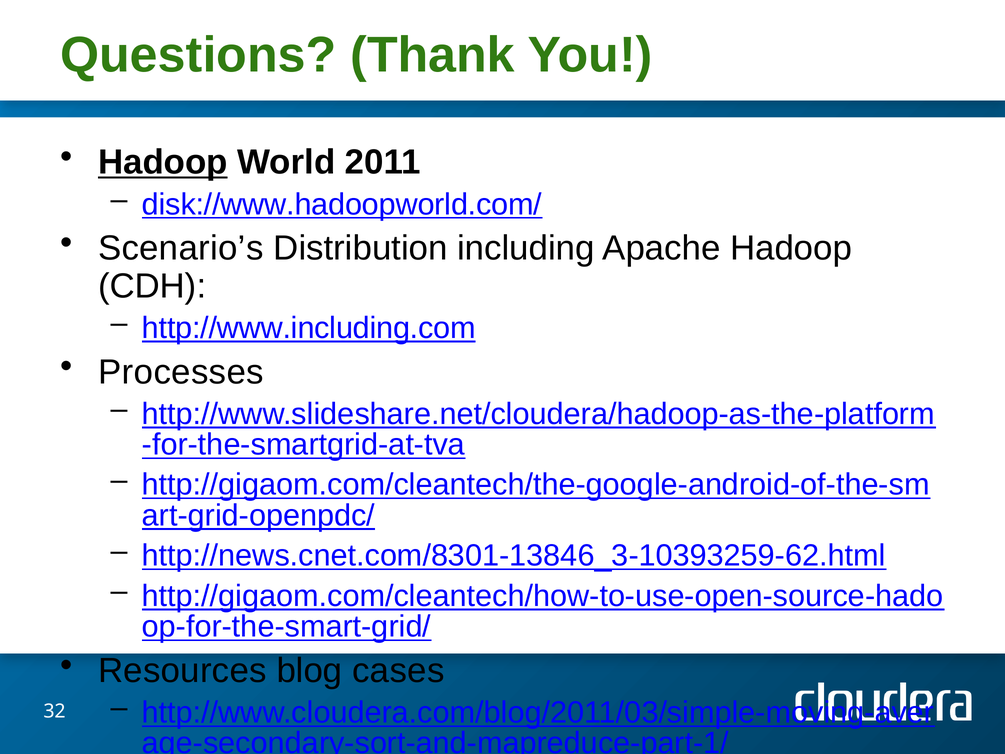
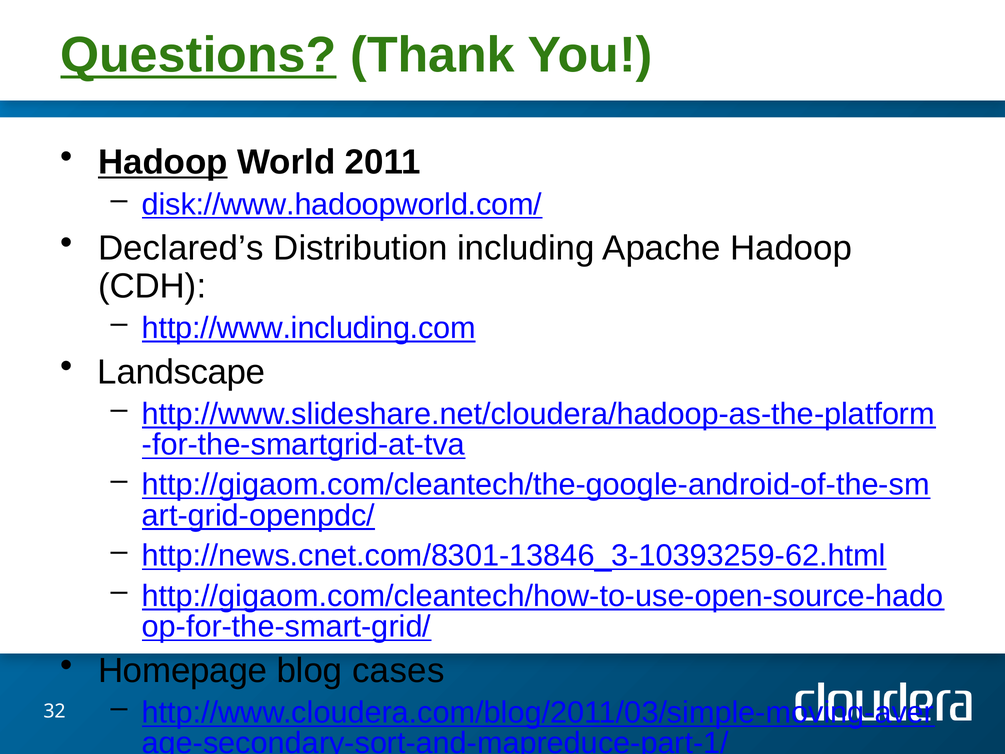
Questions underline: none -> present
Scenario’s: Scenario’s -> Declared’s
Processes: Processes -> Landscape
Resources: Resources -> Homepage
